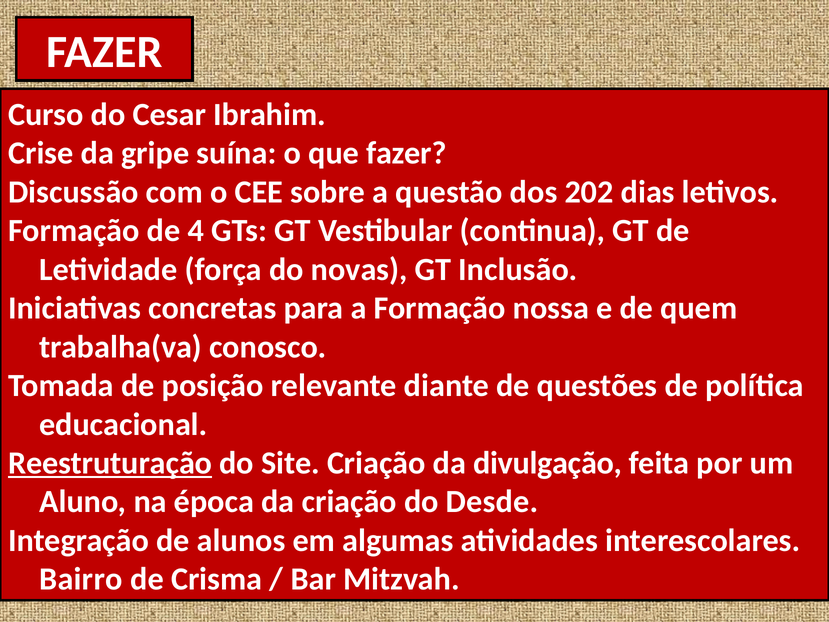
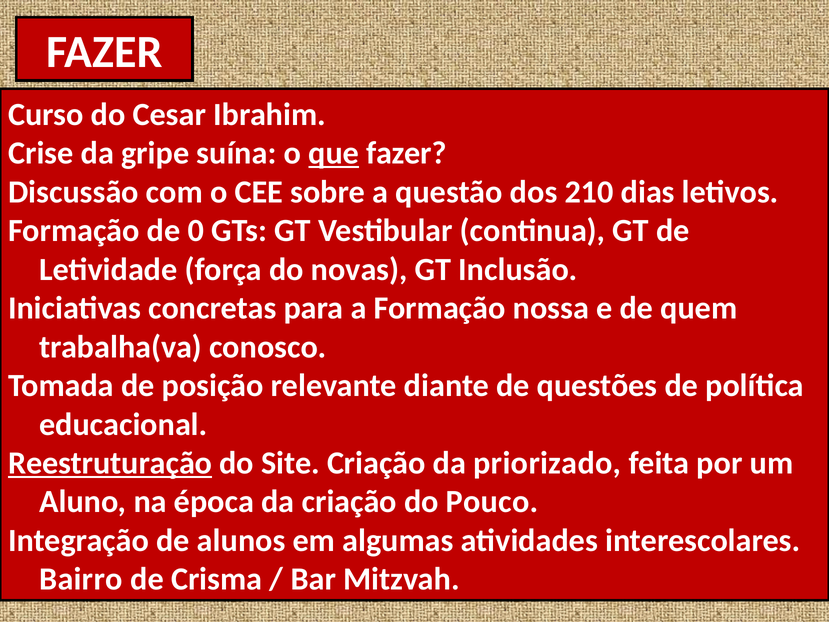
que underline: none -> present
202: 202 -> 210
4: 4 -> 0
divulgação: divulgação -> priorizado
Desde: Desde -> Pouco
